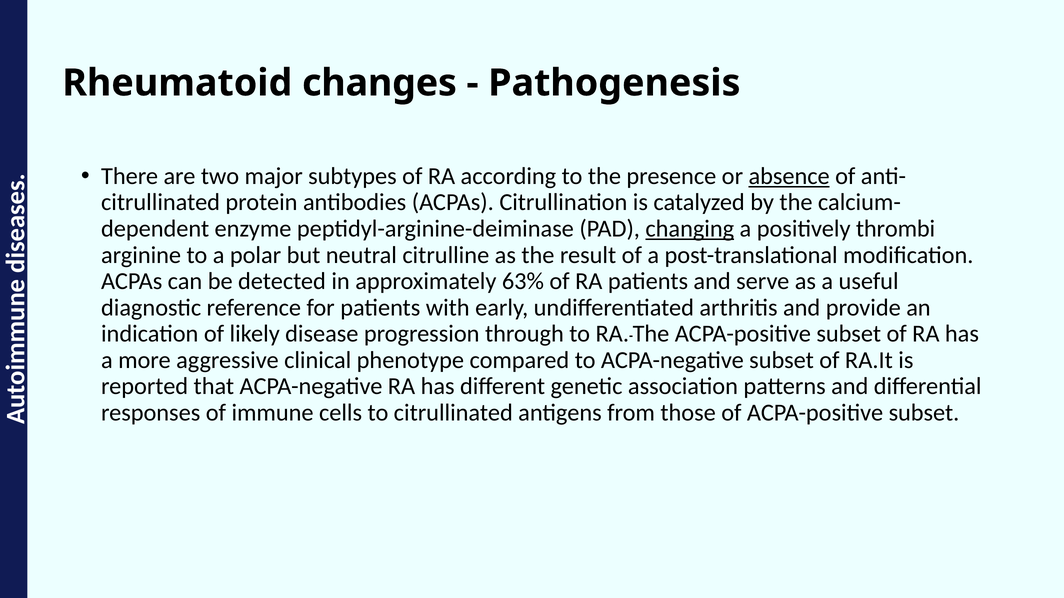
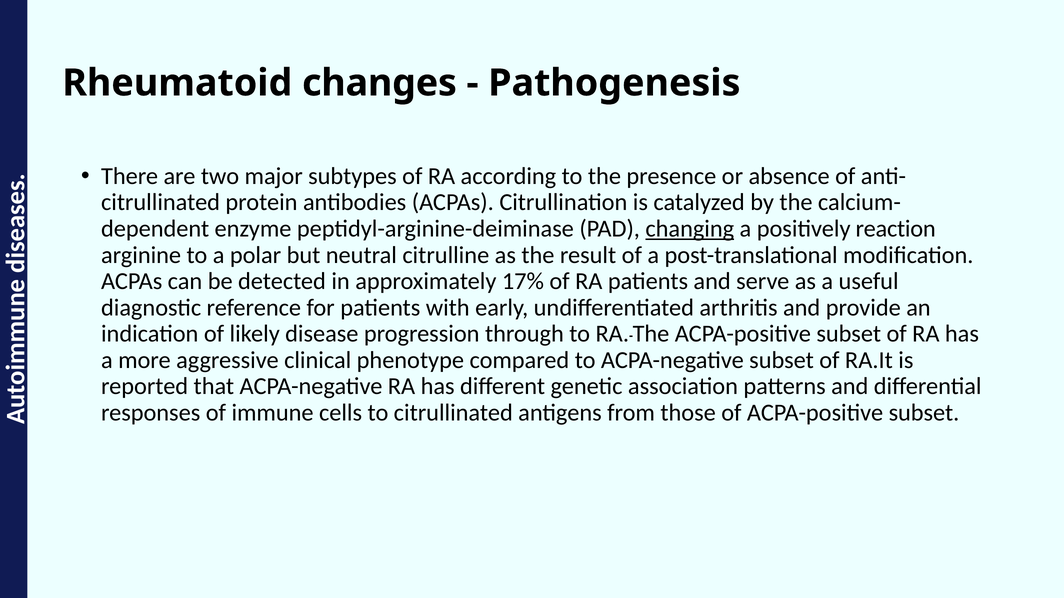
absence underline: present -> none
thrombi: thrombi -> reaction
63%: 63% -> 17%
